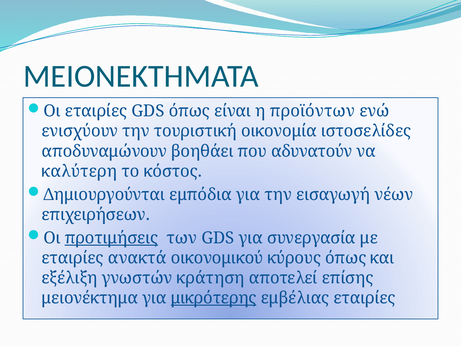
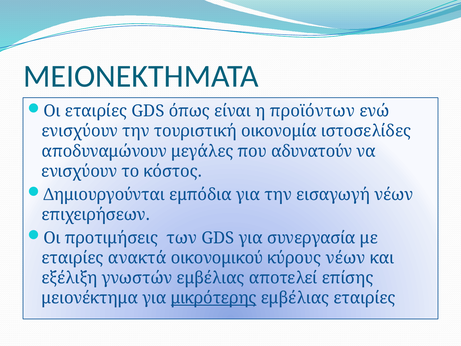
βοηθάει: βοηθάει -> μεγάλες
καλύτερη at (79, 171): καλύτερη -> ενισχύουν
προτιμήσεις underline: present -> none
κύρους όπως: όπως -> νέων
γνωστών κράτηση: κράτηση -> εμβέλιας
